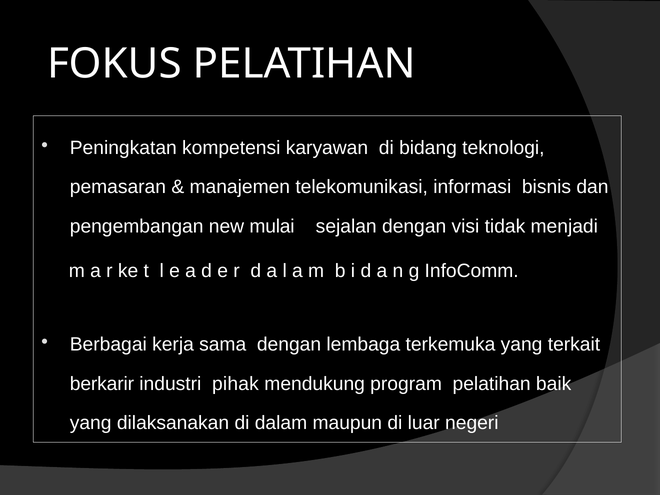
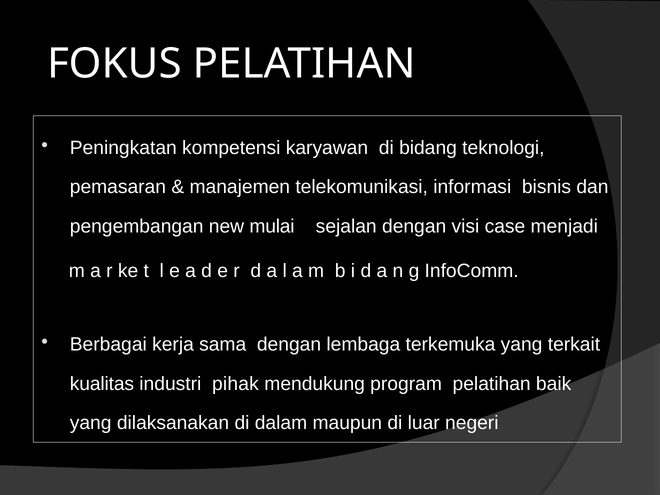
tidak: tidak -> case
berkarir: berkarir -> kualitas
